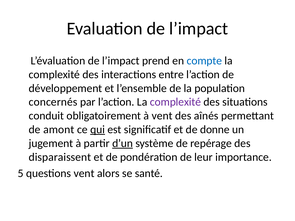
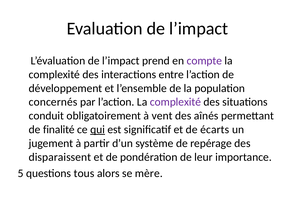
compte colour: blue -> purple
amont: amont -> finalité
donne: donne -> écarts
d’un underline: present -> none
questions vent: vent -> tous
santé: santé -> mère
